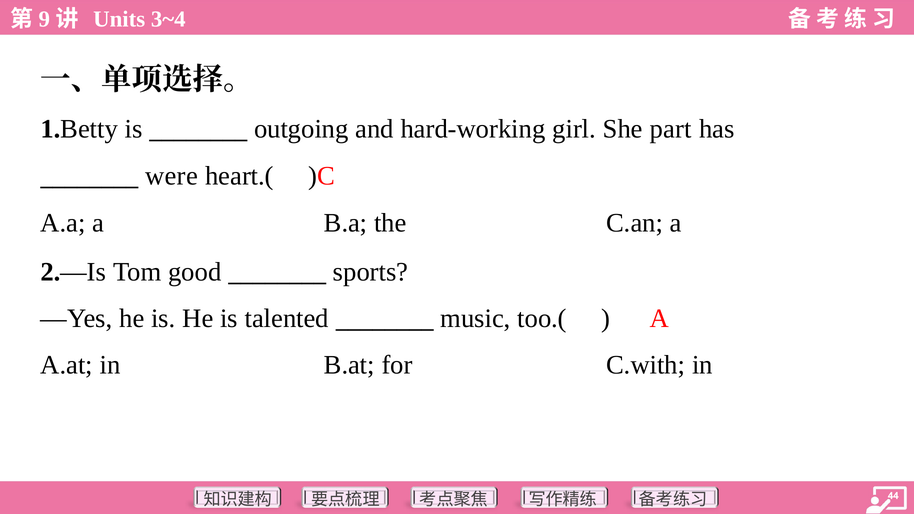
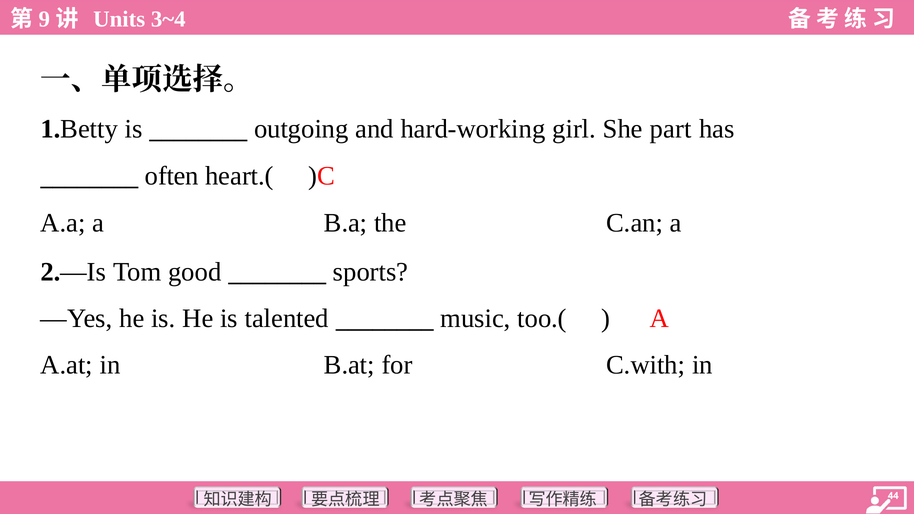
were: were -> often
